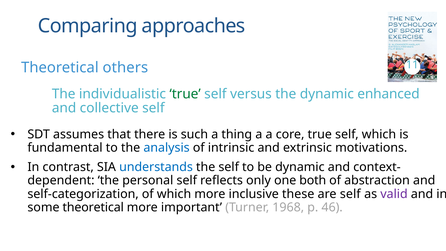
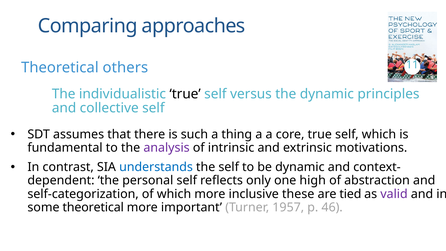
true at (185, 94) colour: green -> black
enhanced: enhanced -> principles
analysis colour: blue -> purple
both: both -> high
are self: self -> tied
1968: 1968 -> 1957
